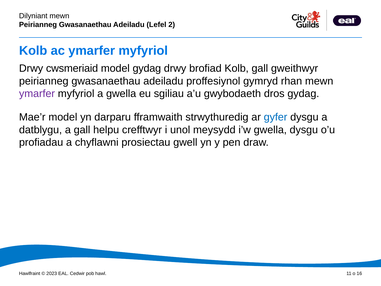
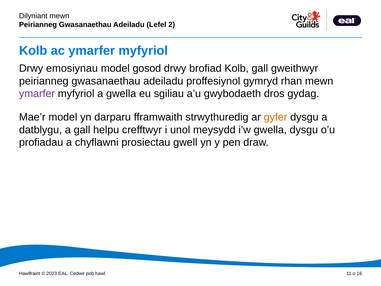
cwsmeriaid: cwsmeriaid -> emosiynau
model gydag: gydag -> gosod
gyfer colour: blue -> orange
